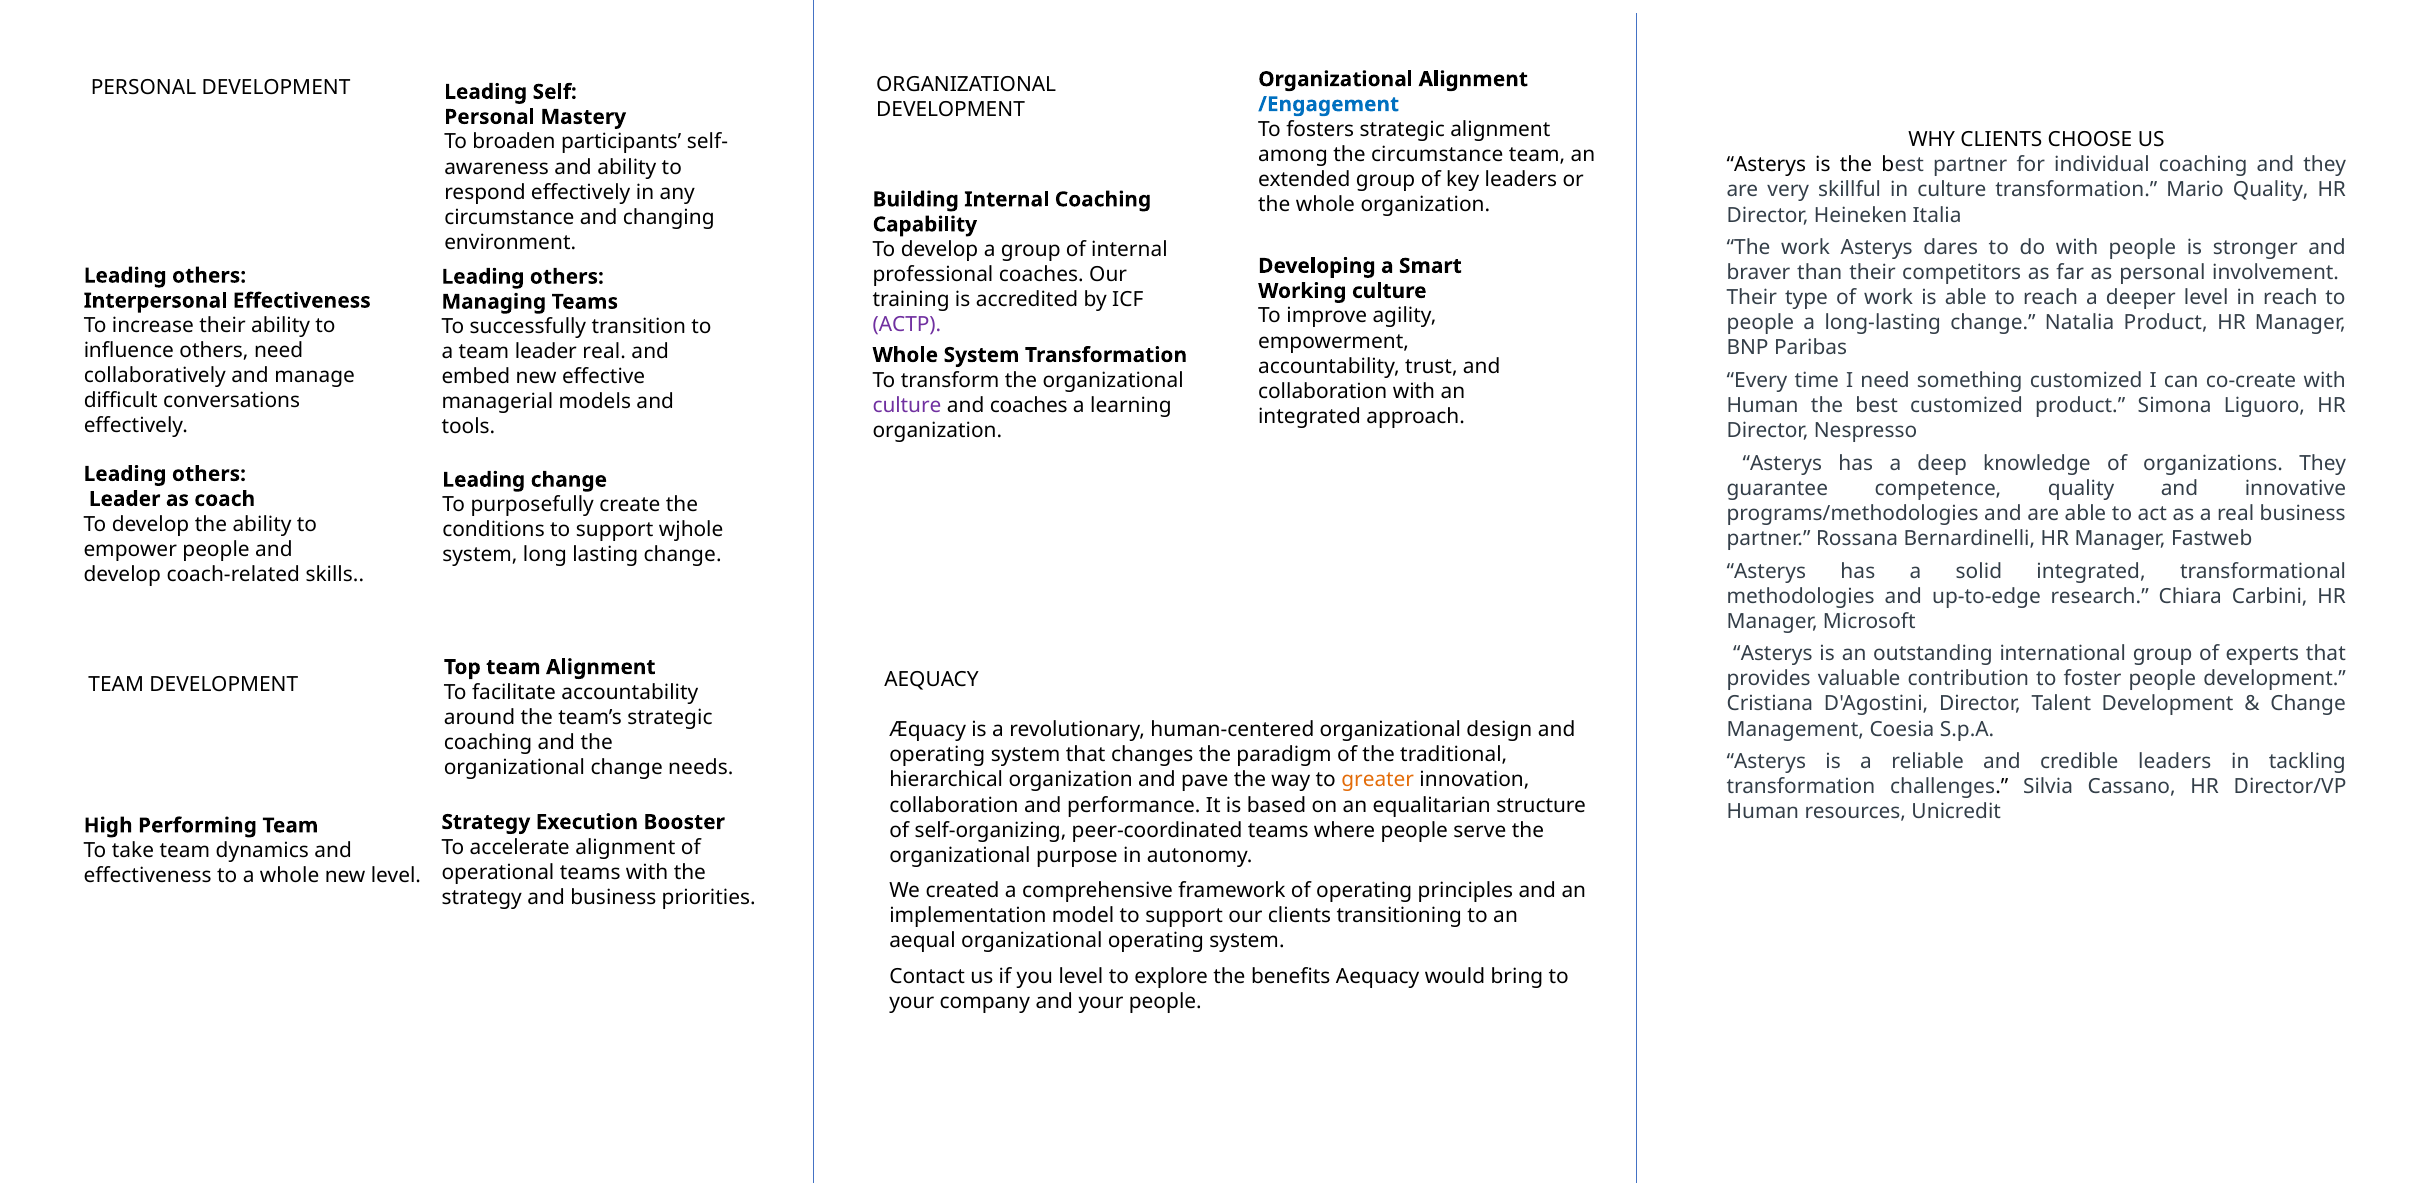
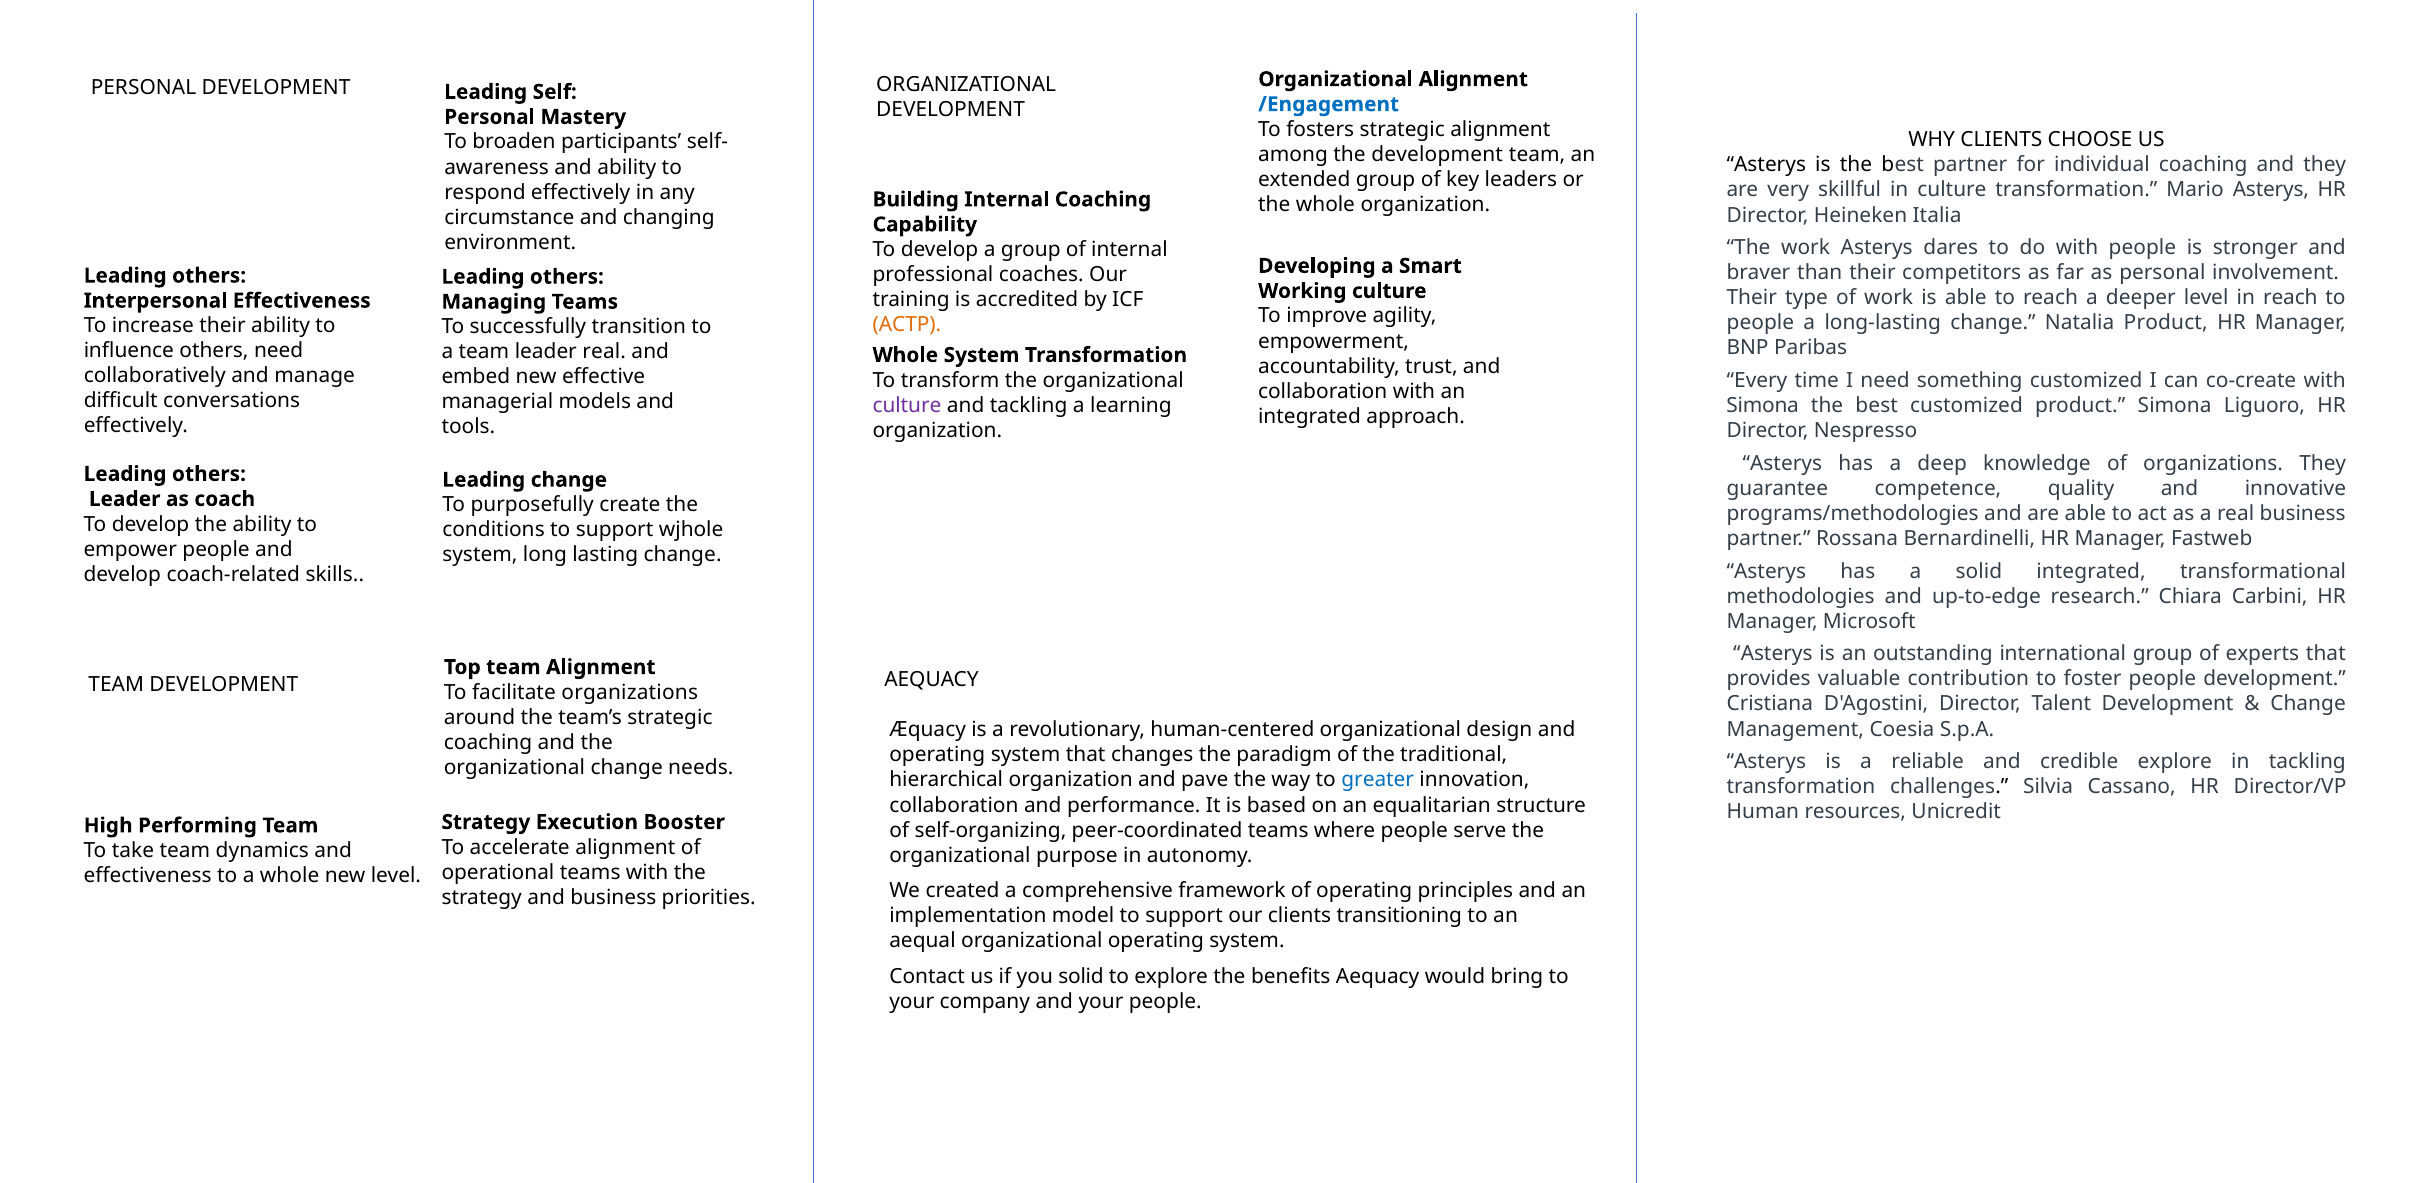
the circumstance: circumstance -> development
Mario Quality: Quality -> Asterys
ACTP colour: purple -> orange
and coaches: coaches -> tackling
Human at (1763, 406): Human -> Simona
facilitate accountability: accountability -> organizations
credible leaders: leaders -> explore
greater colour: orange -> blue
you level: level -> solid
